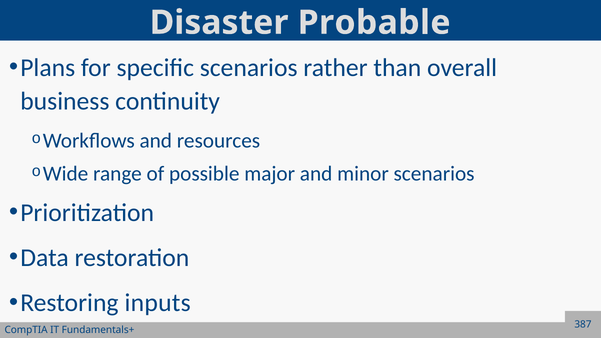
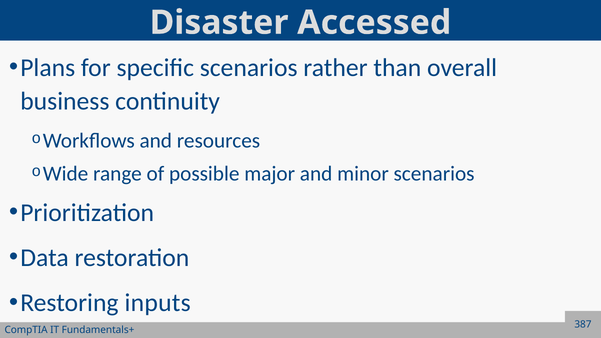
Probable: Probable -> Accessed
